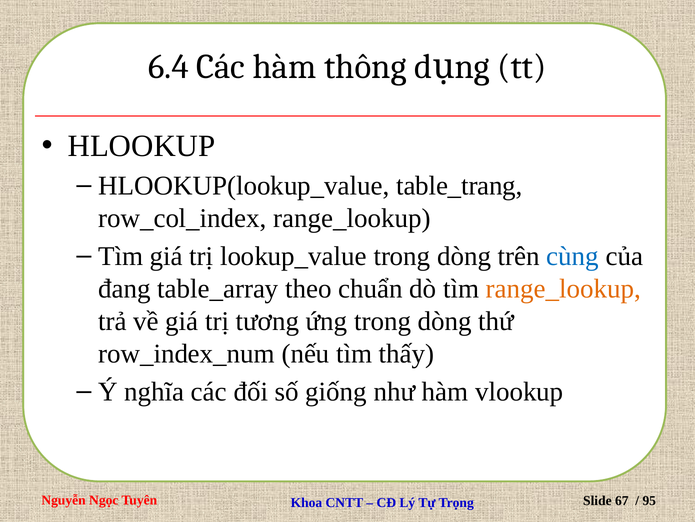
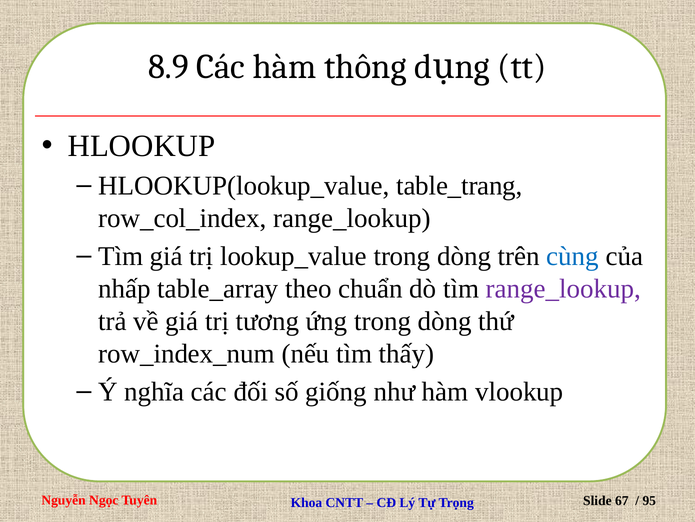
6.4: 6.4 -> 8.9
đang: đang -> nhấp
range_lookup at (563, 288) colour: orange -> purple
